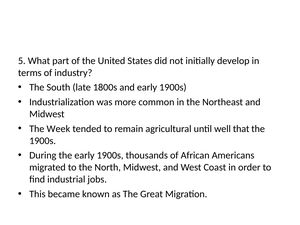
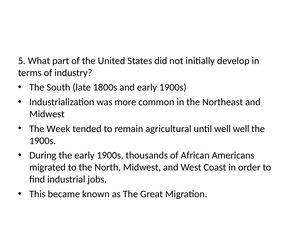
well that: that -> well
